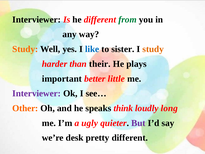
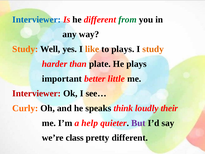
Interviewer at (37, 19) colour: black -> blue
like colour: blue -> orange
to sister: sister -> plays
their: their -> plate
Interviewer at (37, 93) colour: purple -> red
Other: Other -> Curly
long: long -> their
ugly: ugly -> help
desk: desk -> class
